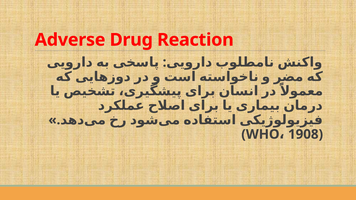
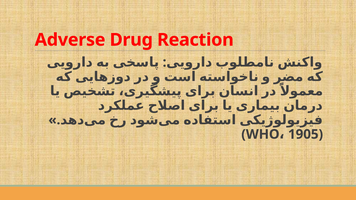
1908: 1908 -> 1905
